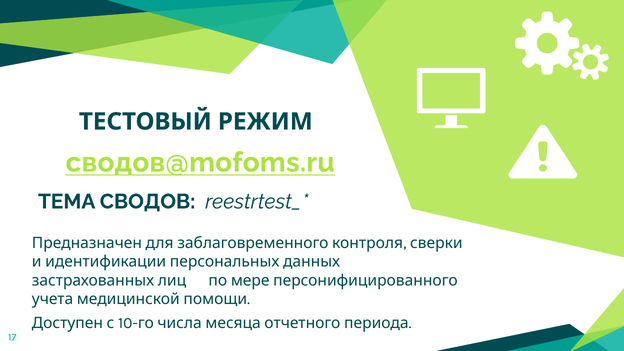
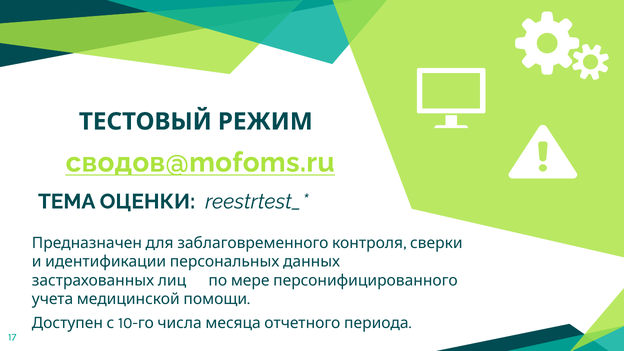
СВОДОВ: СВОДОВ -> ОЦЕНКИ
